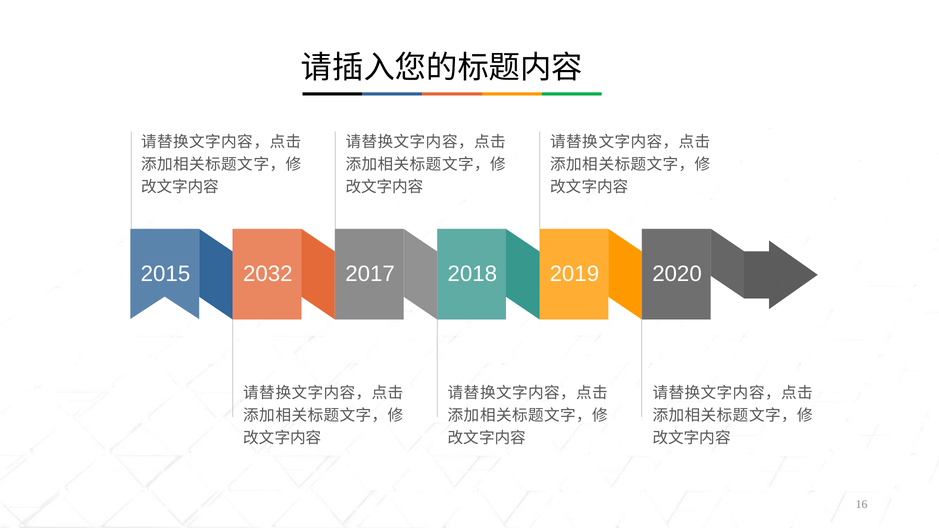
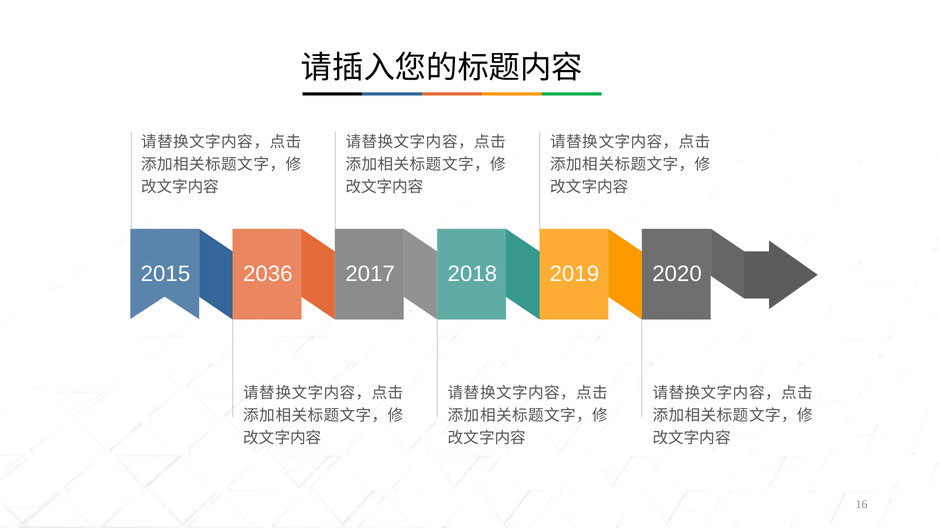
2032: 2032 -> 2036
